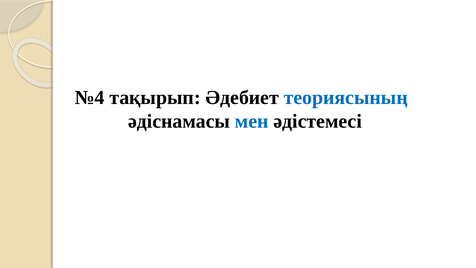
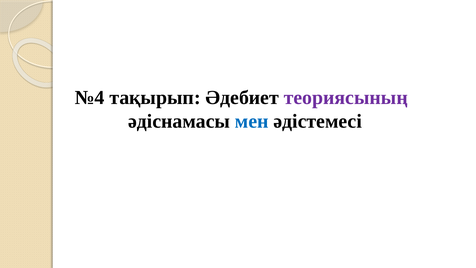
теориясының colour: blue -> purple
